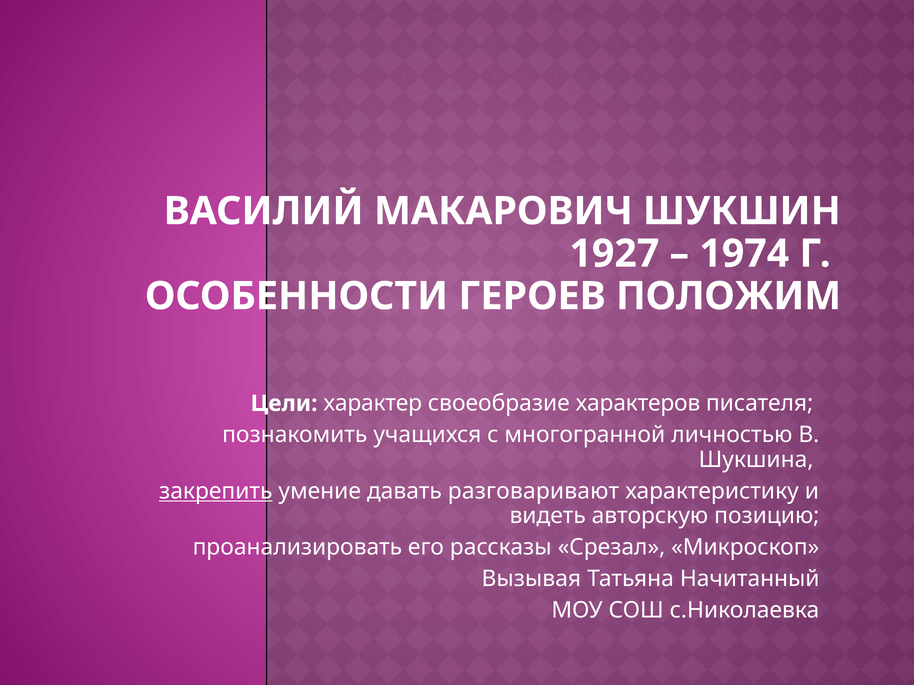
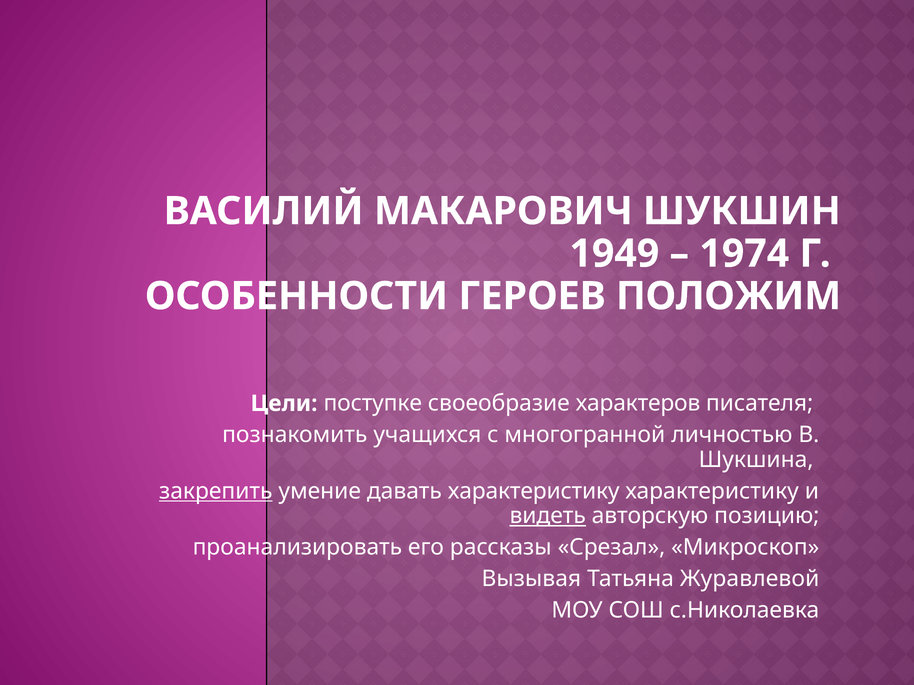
1927: 1927 -> 1949
характер: характер -> поступке
давать разговаривают: разговаривают -> характеристику
видеть underline: none -> present
Начитанный: Начитанный -> Журавлевой
